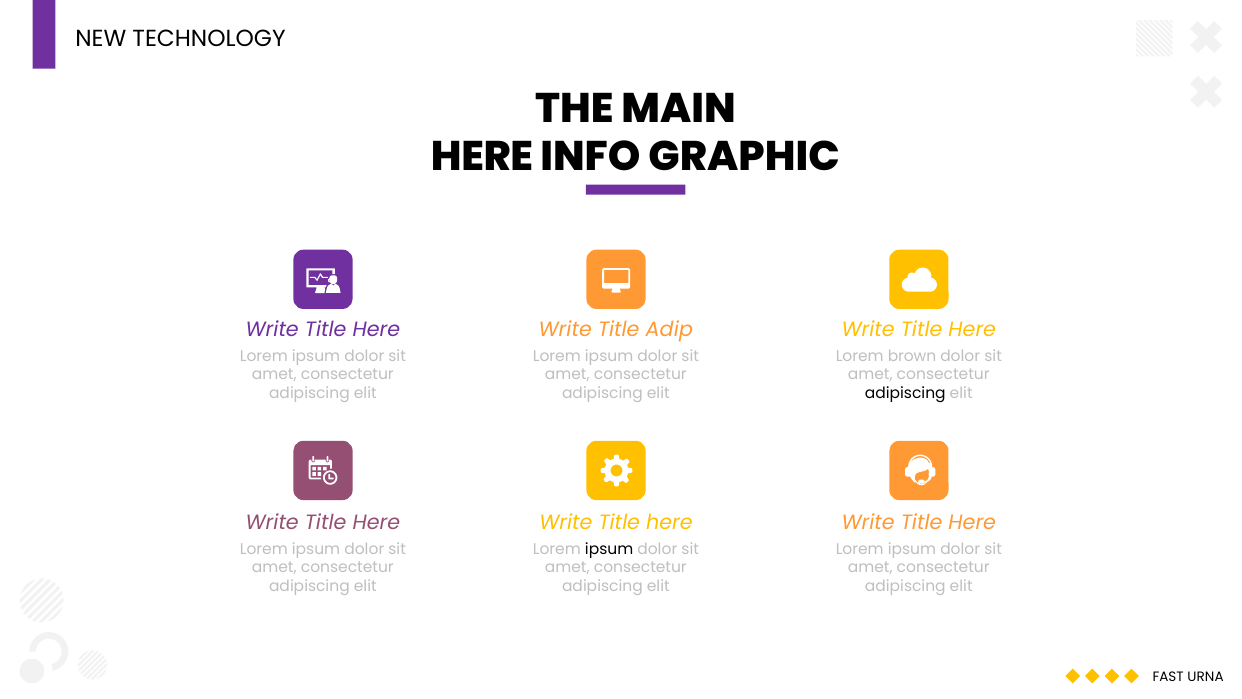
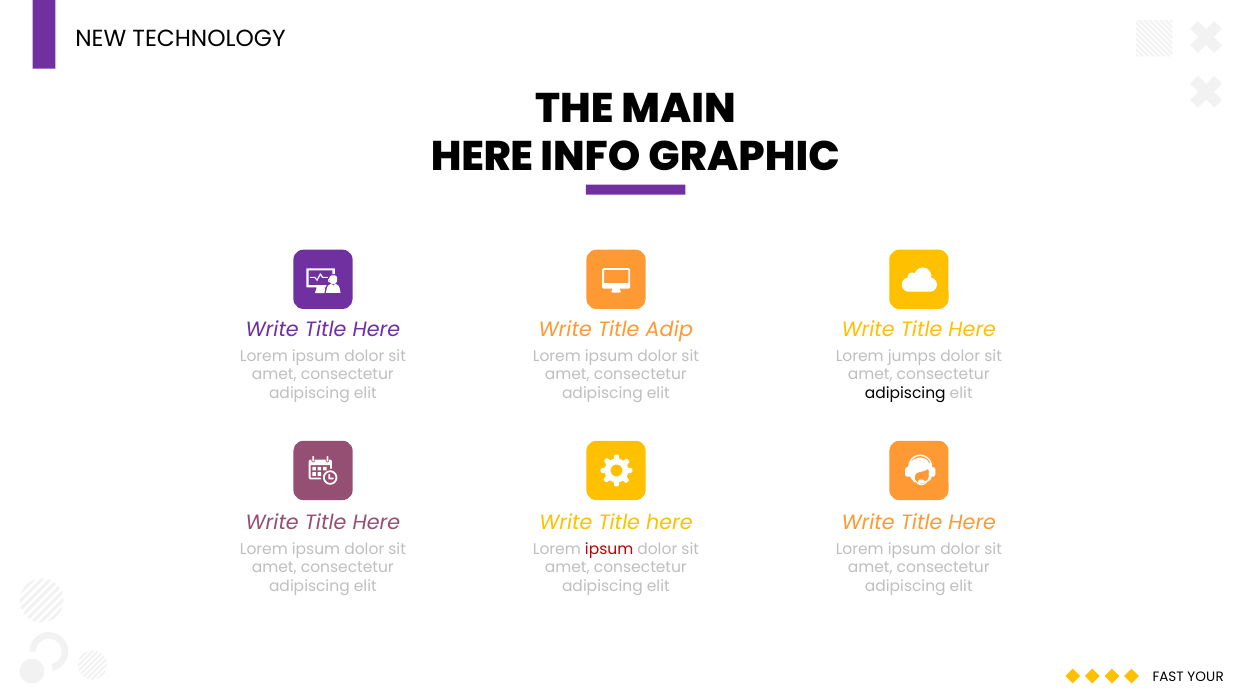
brown: brown -> jumps
ipsum at (609, 549) colour: black -> red
URNA: URNA -> YOUR
